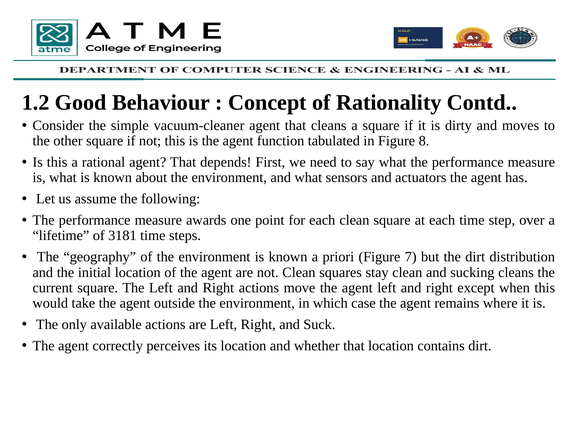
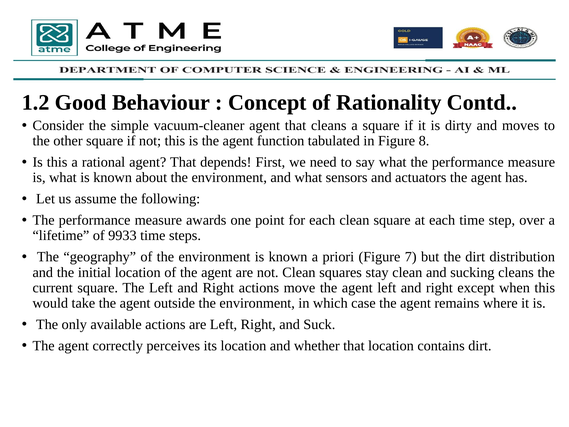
3181: 3181 -> 9933
